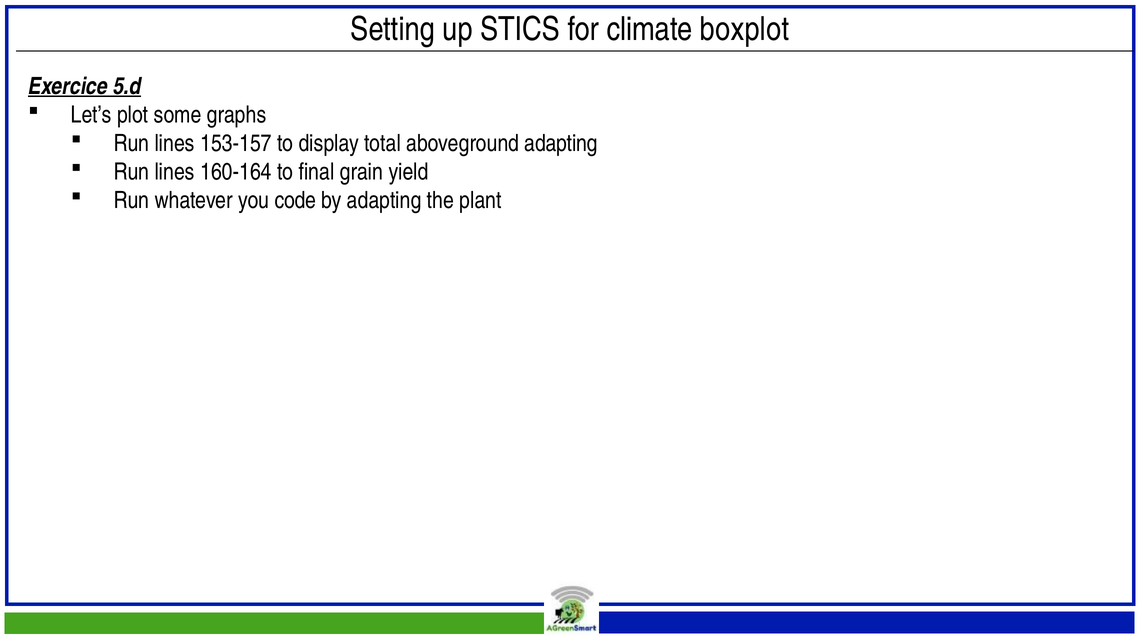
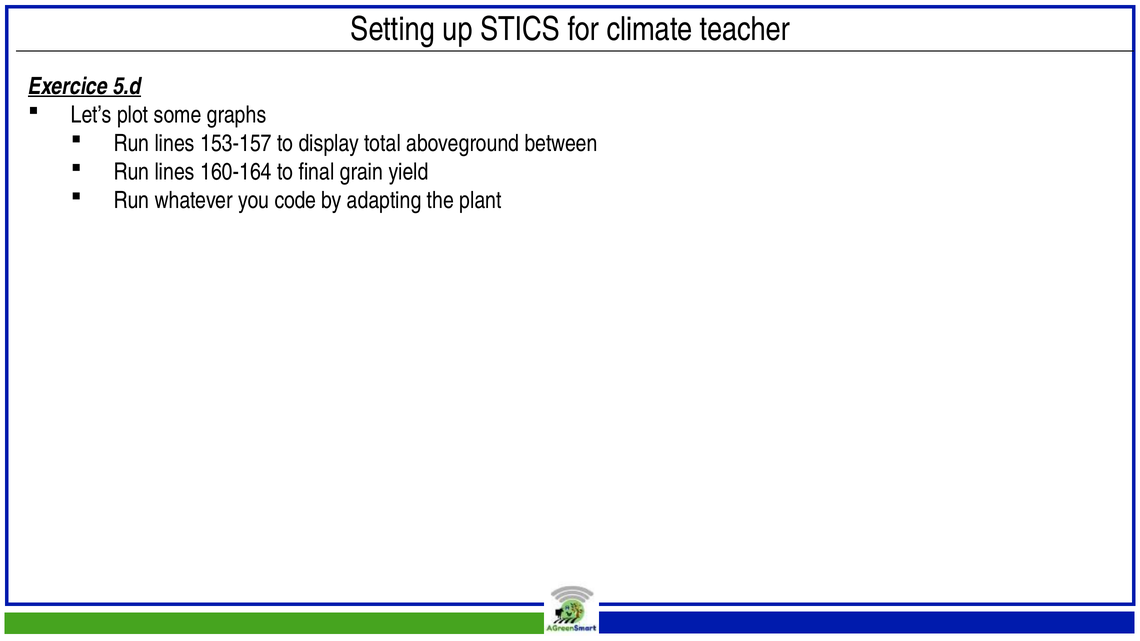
boxplot: boxplot -> teacher
aboveground adapting: adapting -> between
